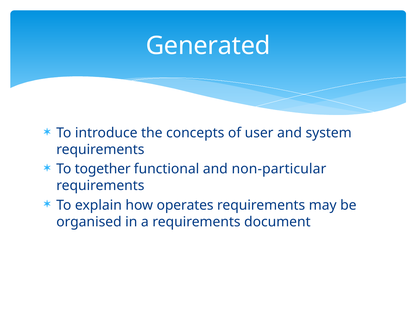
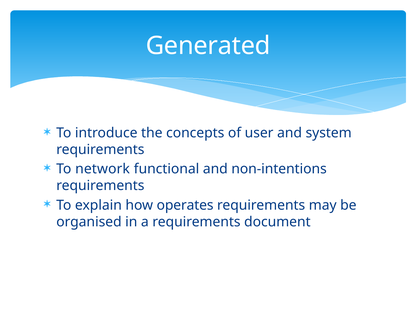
together: together -> network
non-particular: non-particular -> non-intentions
